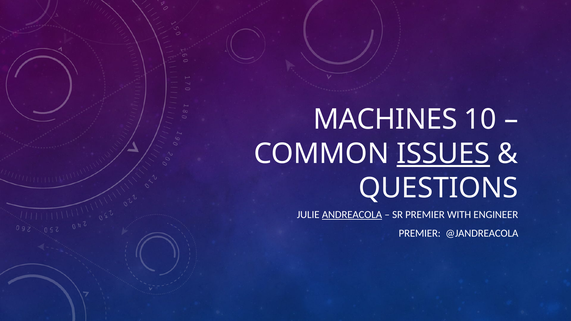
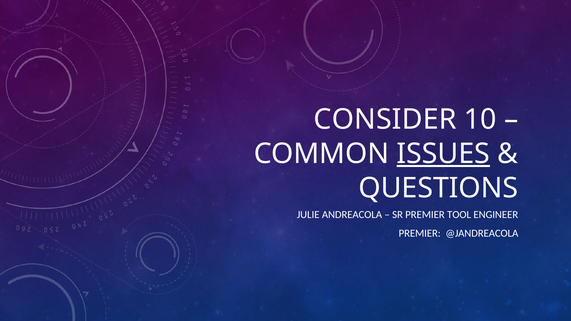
MACHINES: MACHINES -> CONSIDER
ANDREACOLA underline: present -> none
WITH: WITH -> TOOL
